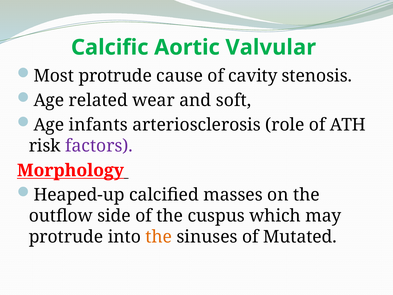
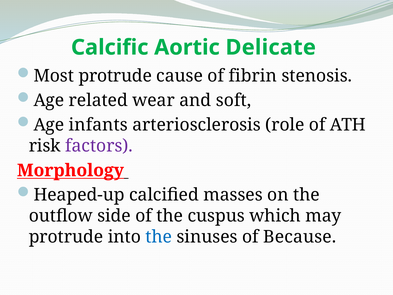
Valvular: Valvular -> Delicate
cavity: cavity -> fibrin
the at (159, 237) colour: orange -> blue
Mutated: Mutated -> Because
